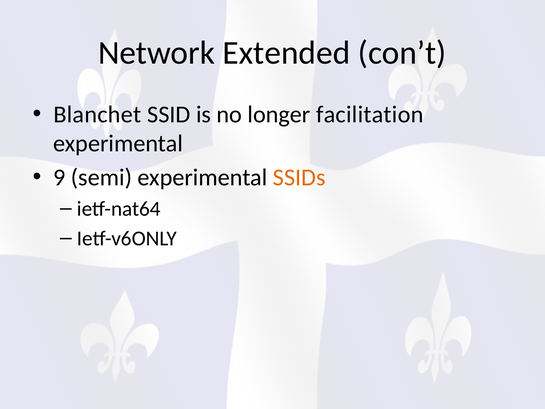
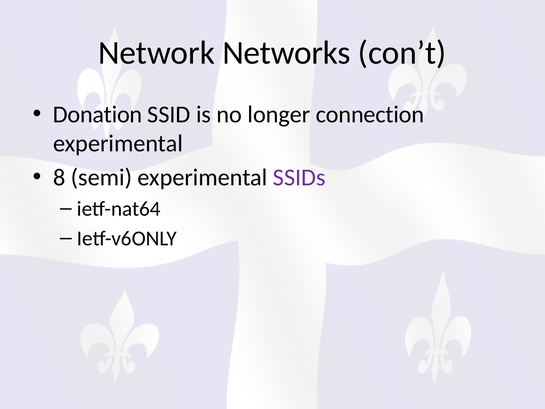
Extended: Extended -> Networks
Blanchet: Blanchet -> Donation
facilitation: facilitation -> connection
9: 9 -> 8
SSIDs colour: orange -> purple
